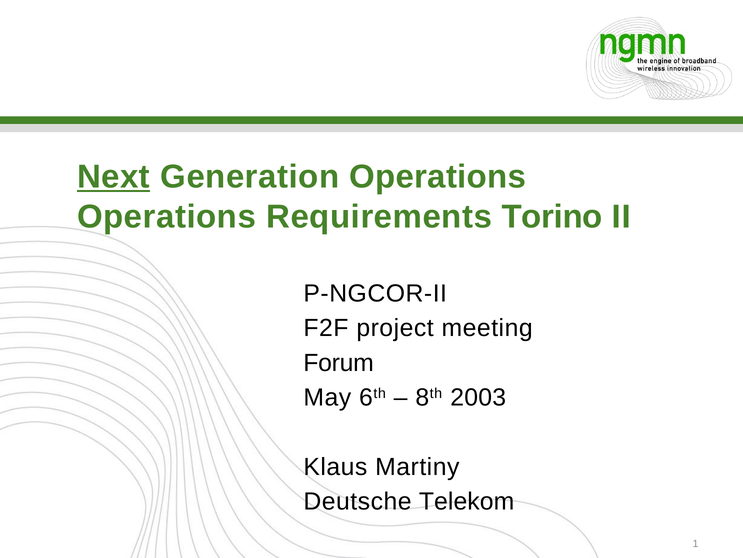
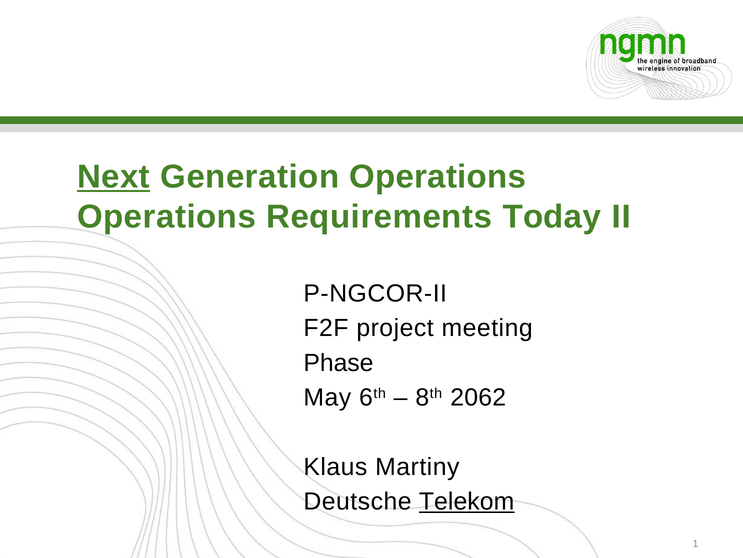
Torino: Torino -> Today
Forum: Forum -> Phase
2003: 2003 -> 2062
Telekom underline: none -> present
